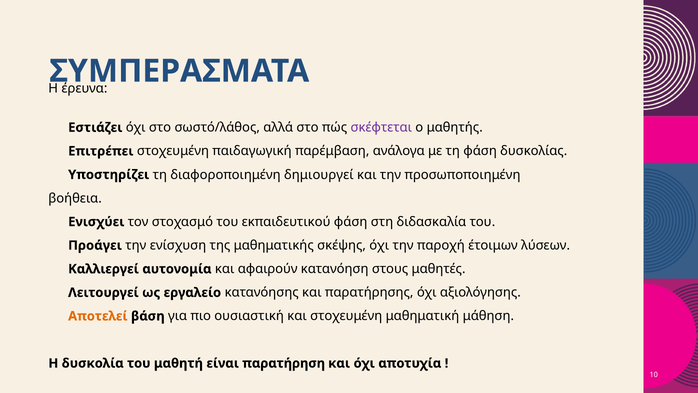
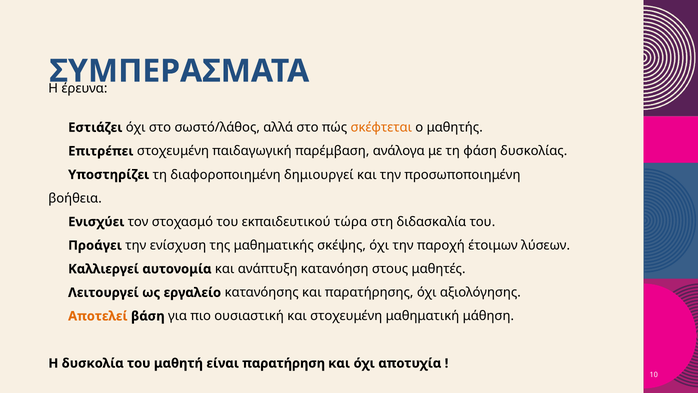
σκέφτεται colour: purple -> orange
εκπαιδευτικού φάση: φάση -> τώρα
αφαιρούν: αφαιρούν -> ανάπτυξη
